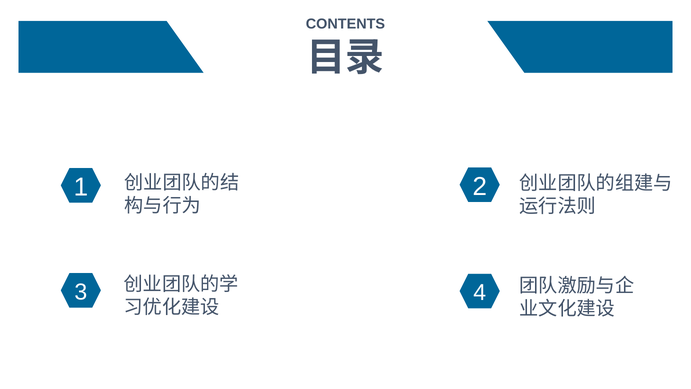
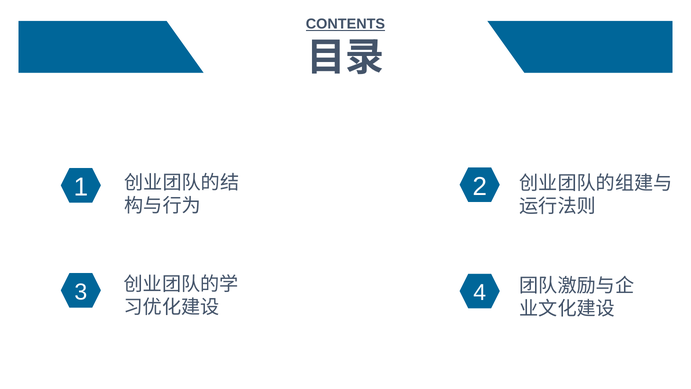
CONTENTS underline: none -> present
